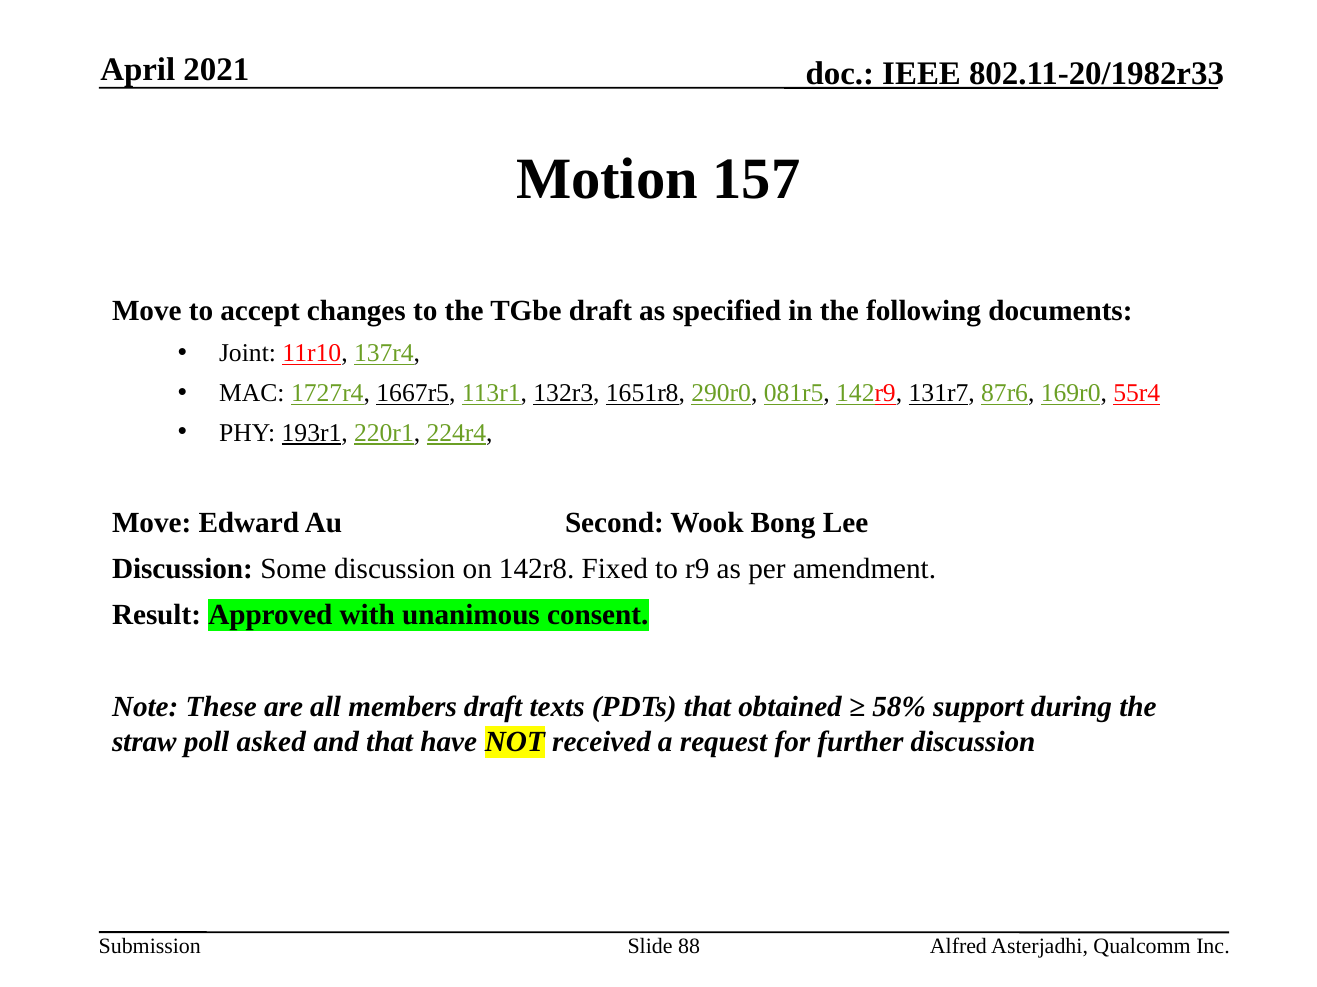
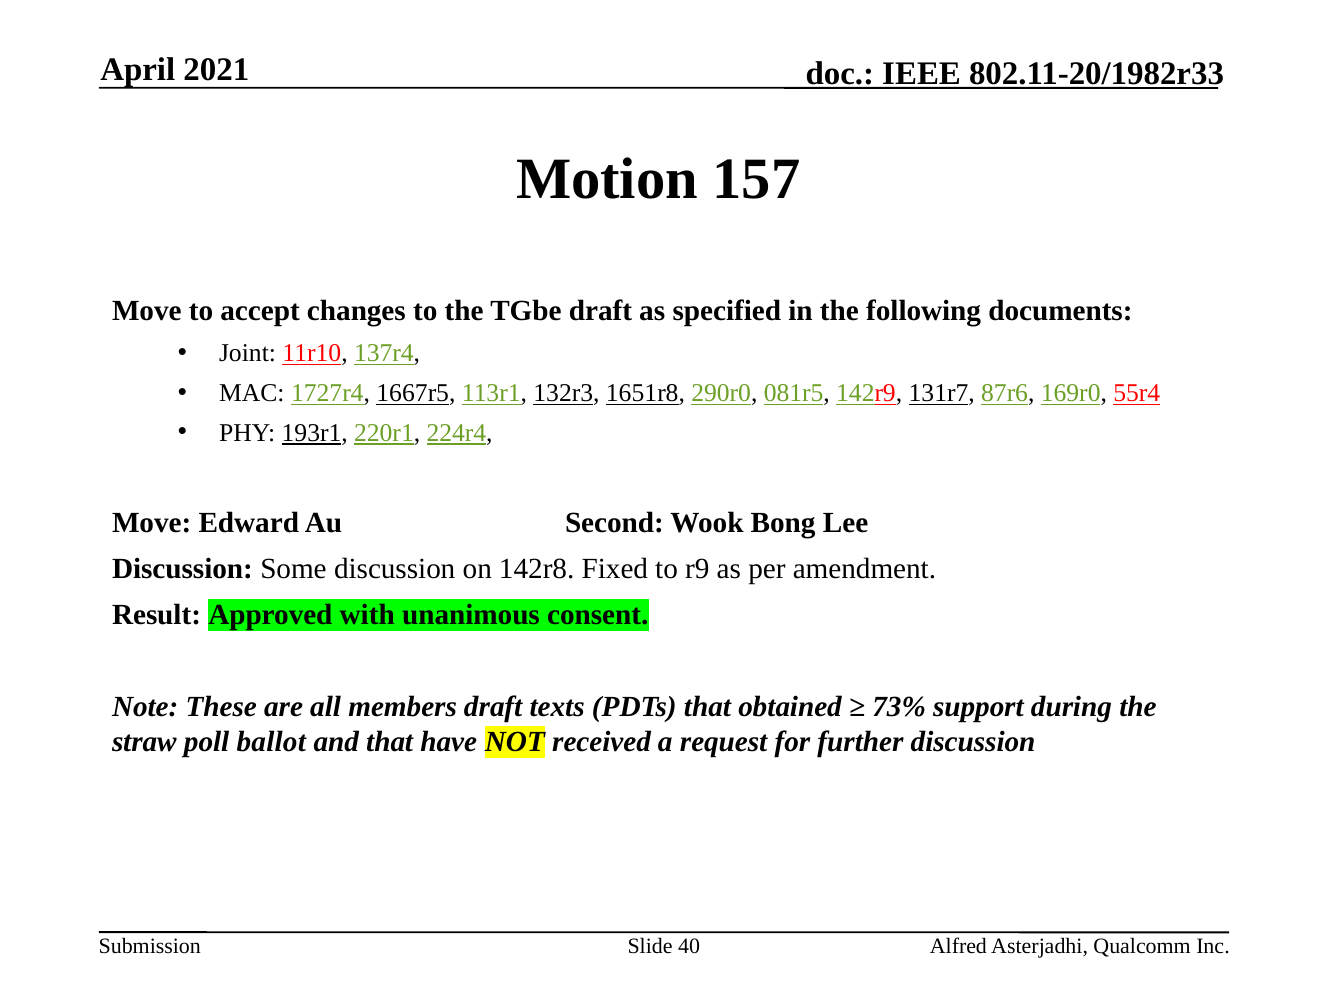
58%: 58% -> 73%
asked: asked -> ballot
88: 88 -> 40
